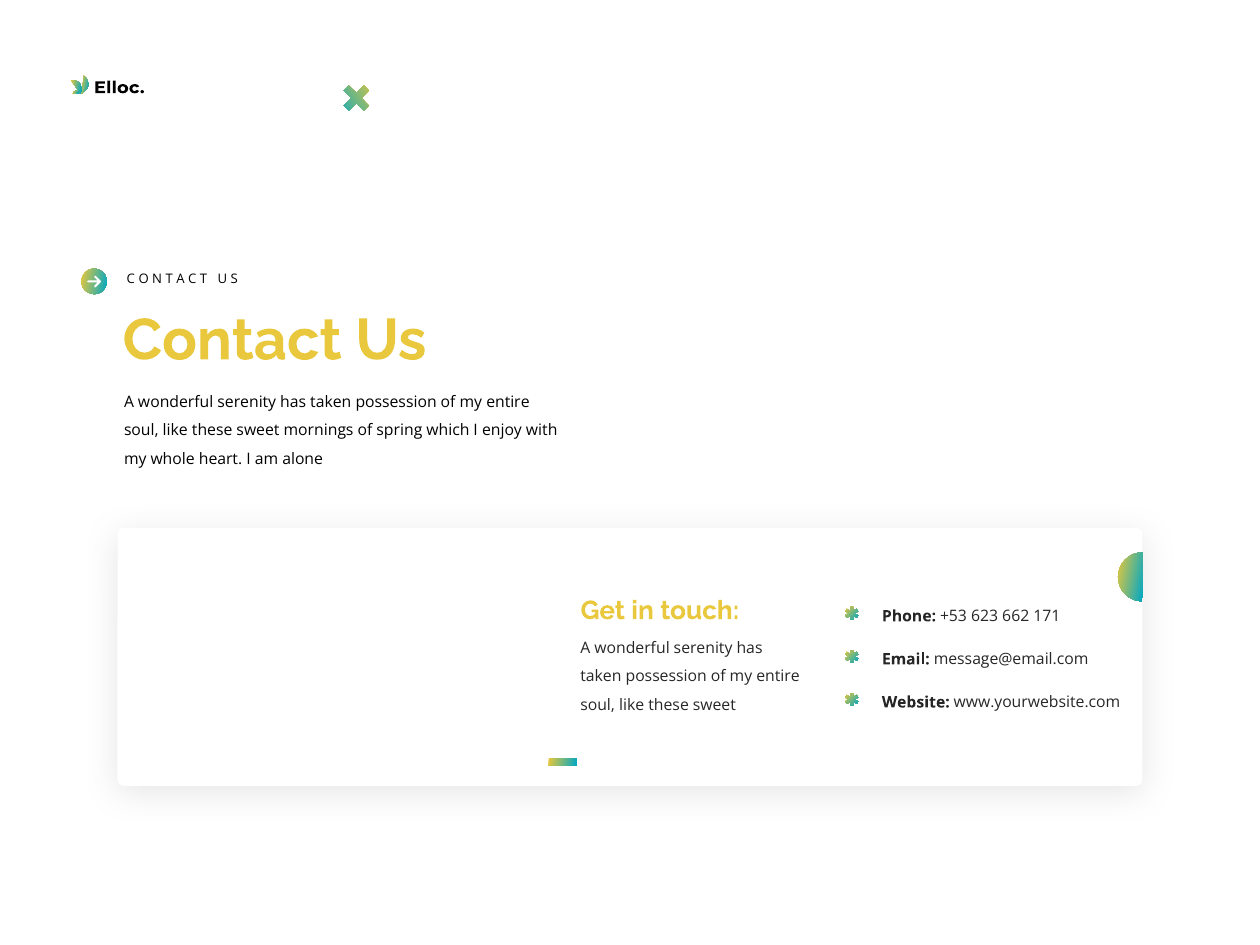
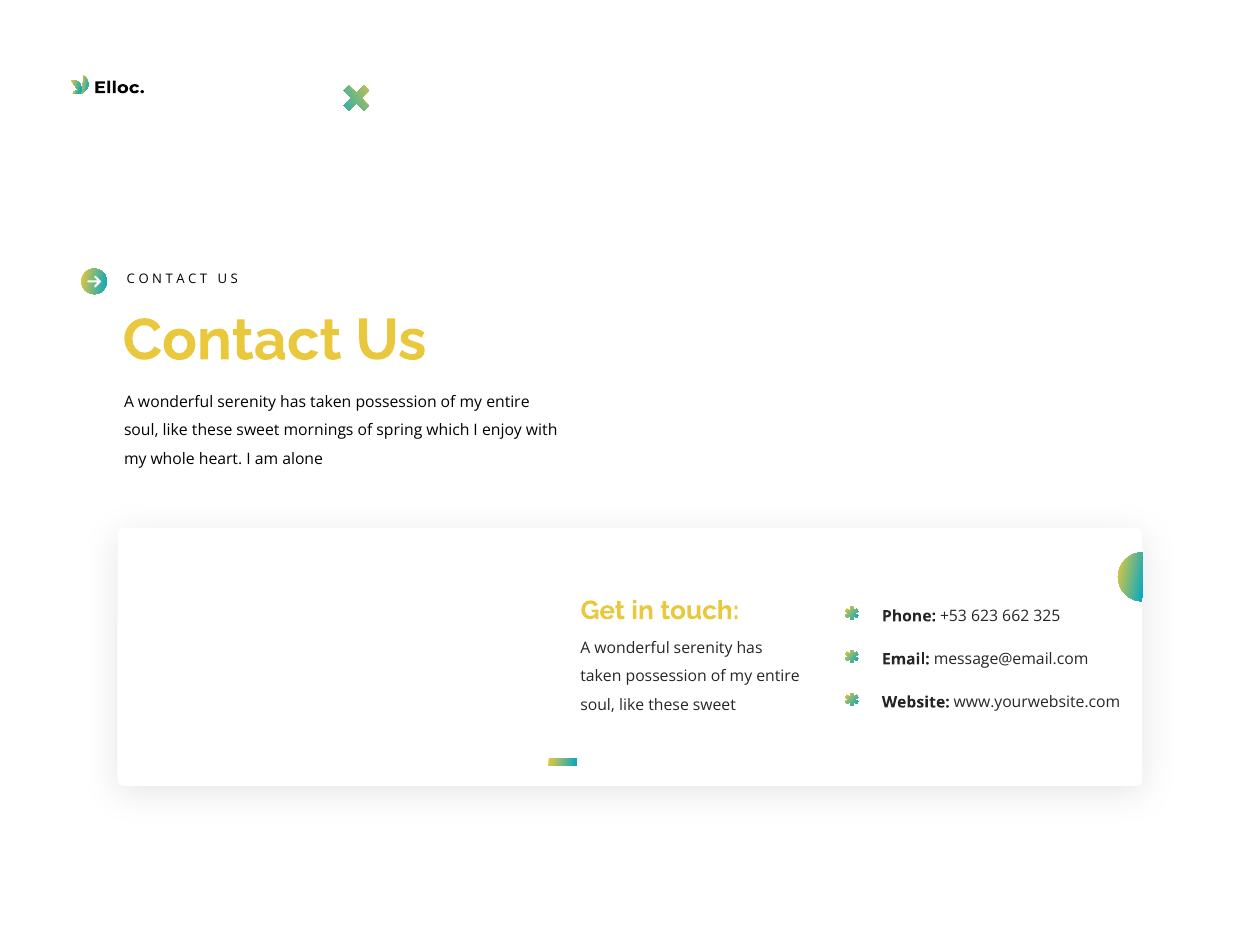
171: 171 -> 325
